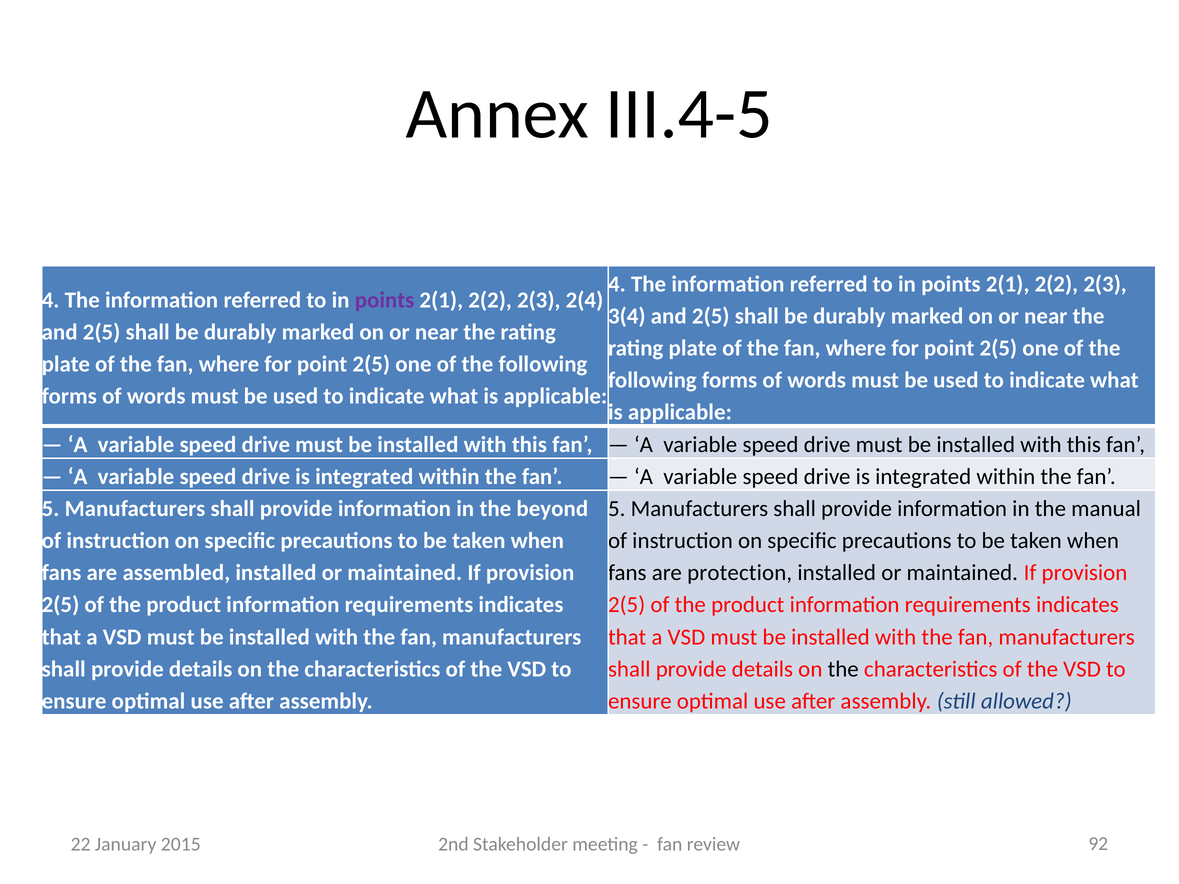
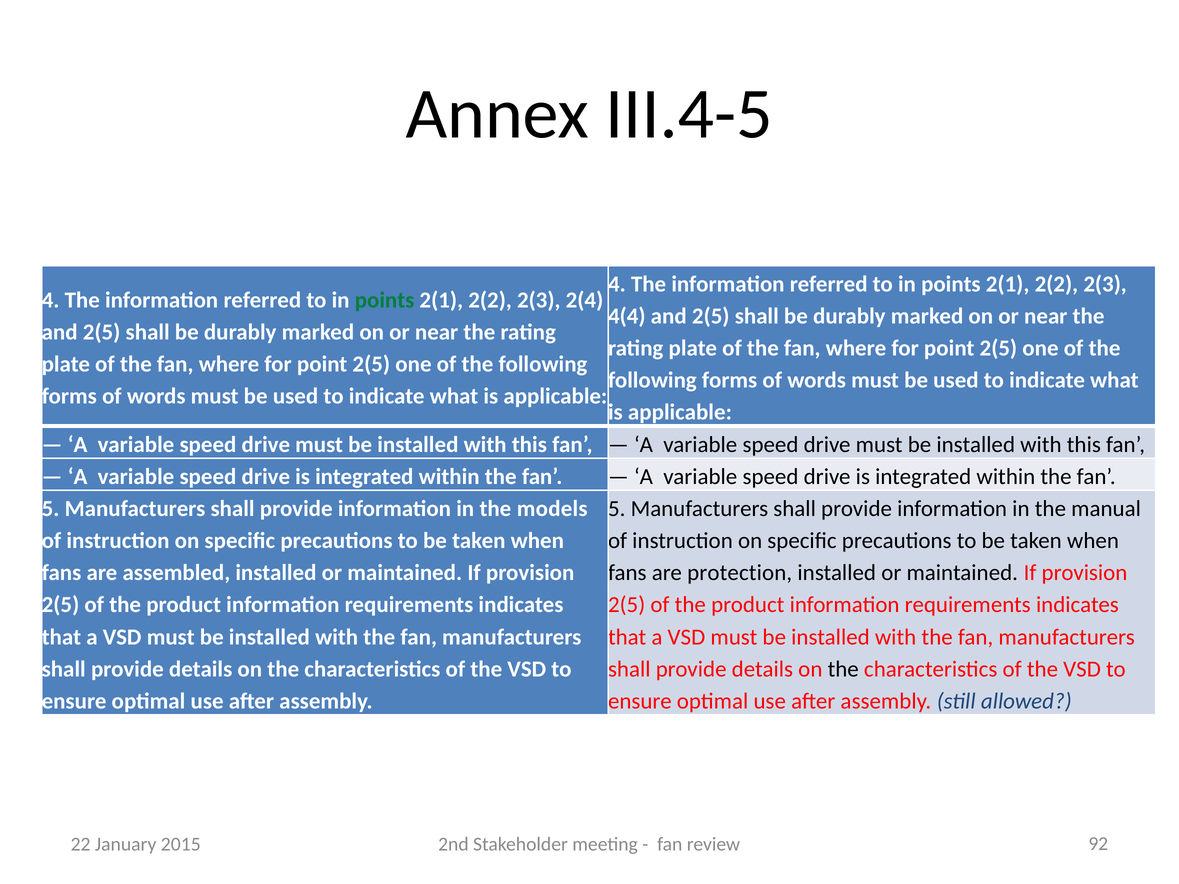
points at (385, 300) colour: purple -> green
3(4: 3(4 -> 4(4
beyond: beyond -> models
